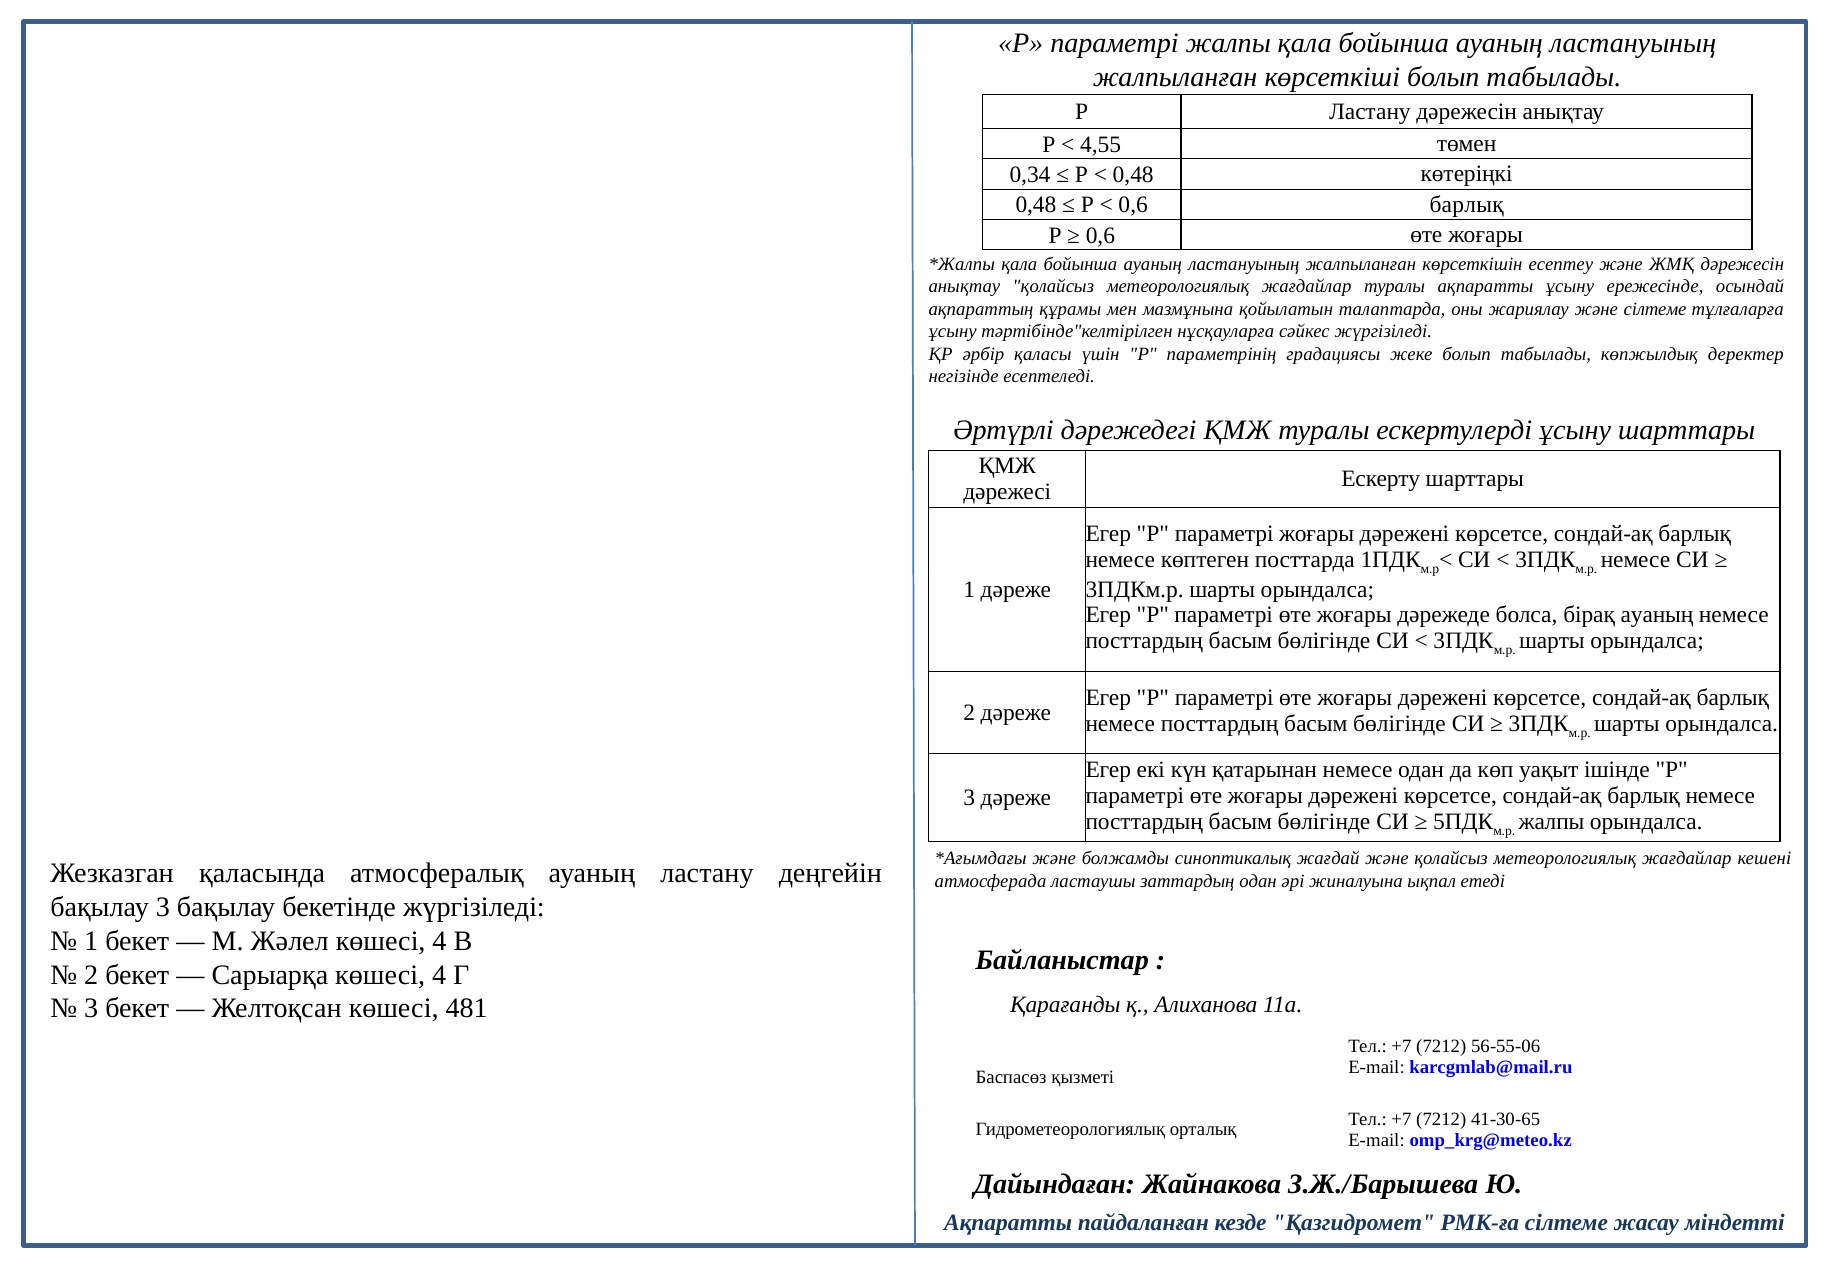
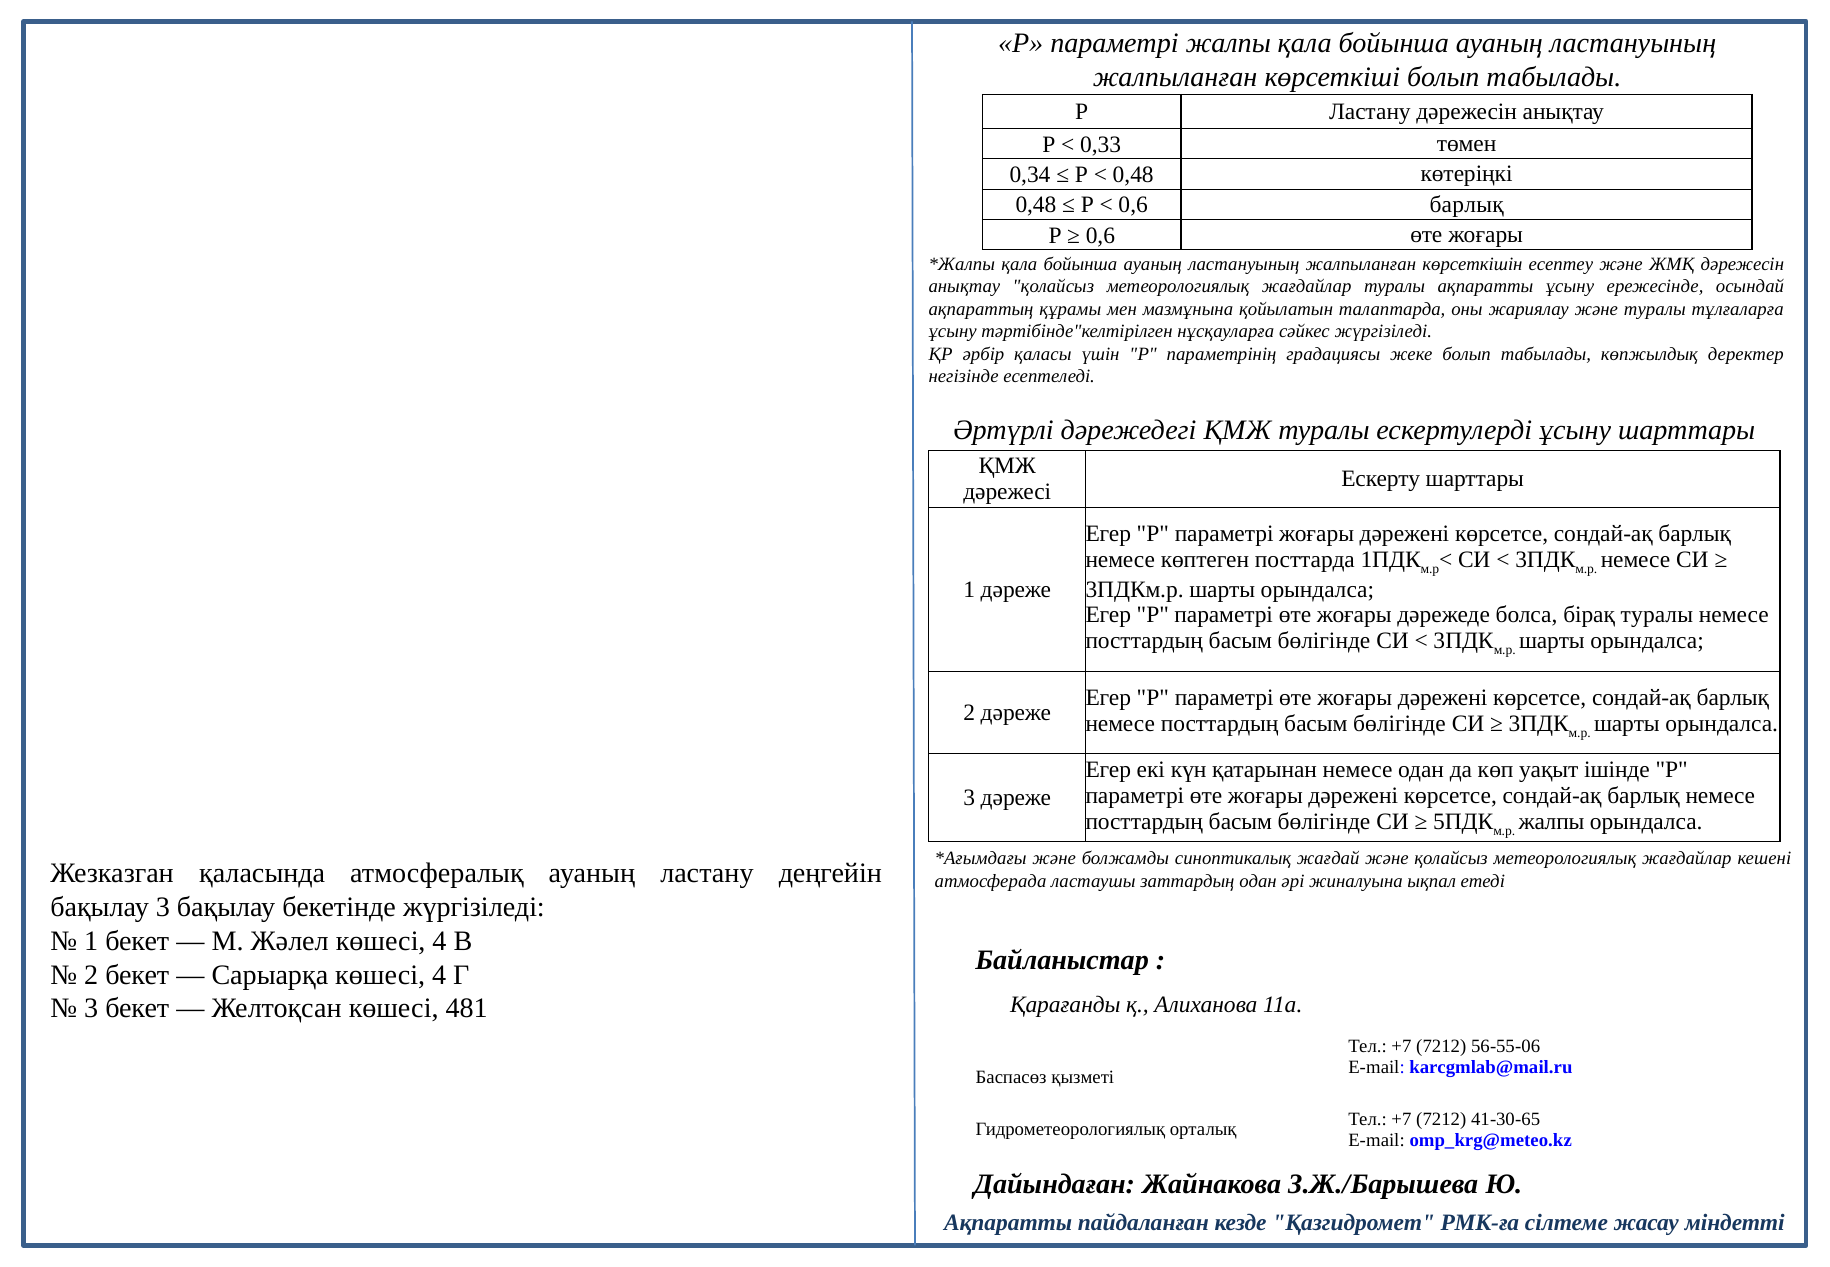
4,55: 4,55 -> 0,33
және сілтеме: сілтеме -> туралы
бірақ ауаның: ауаның -> туралы
